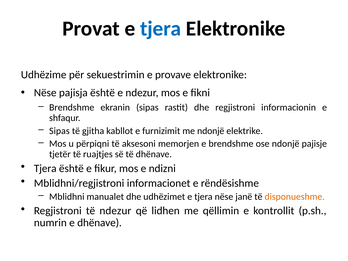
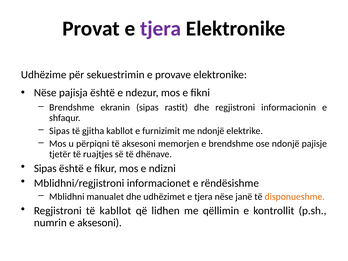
tjera at (161, 29) colour: blue -> purple
Tjera at (45, 168): Tjera -> Sipas
të ndezur: ndezur -> kabllot
e dhënave: dhënave -> aksesoni
